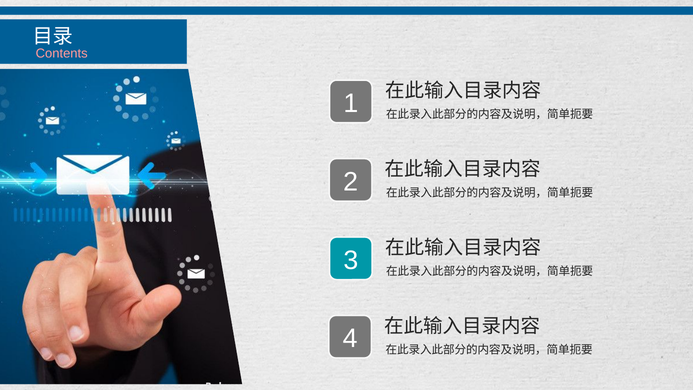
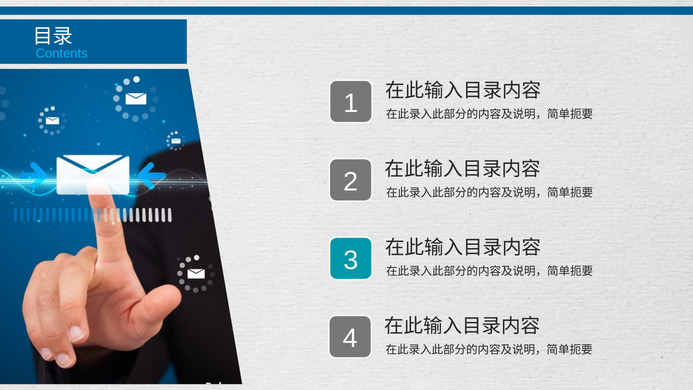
Contents colour: pink -> light blue
